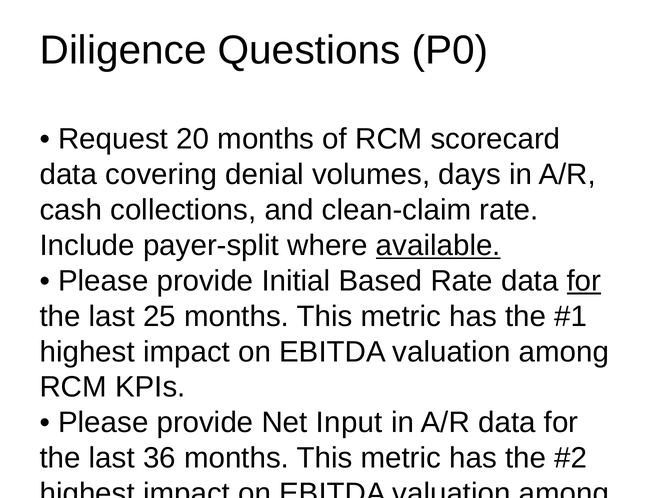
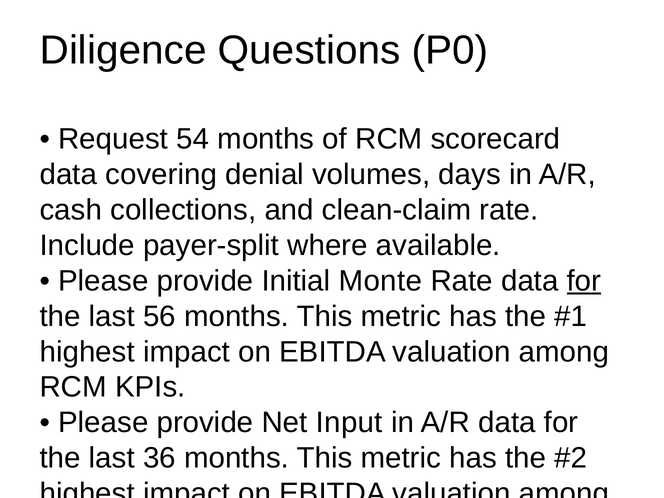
20: 20 -> 54
available underline: present -> none
Based: Based -> Monte
25: 25 -> 56
